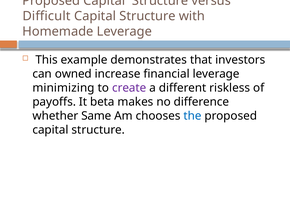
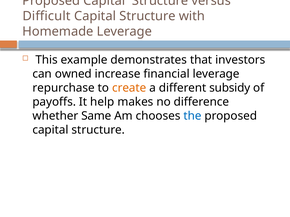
minimizing: minimizing -> repurchase
create colour: purple -> orange
riskless: riskless -> subsidy
beta: beta -> help
